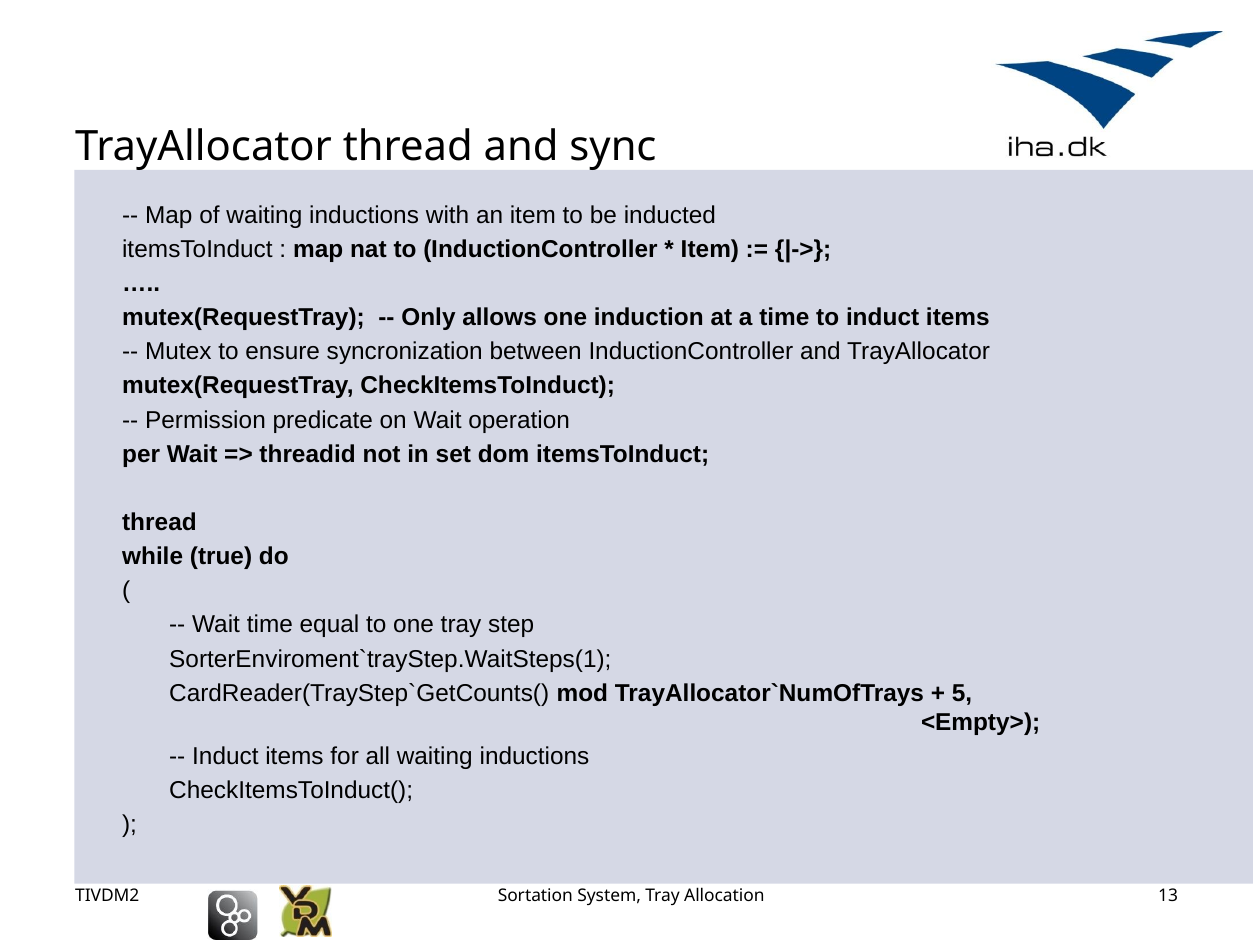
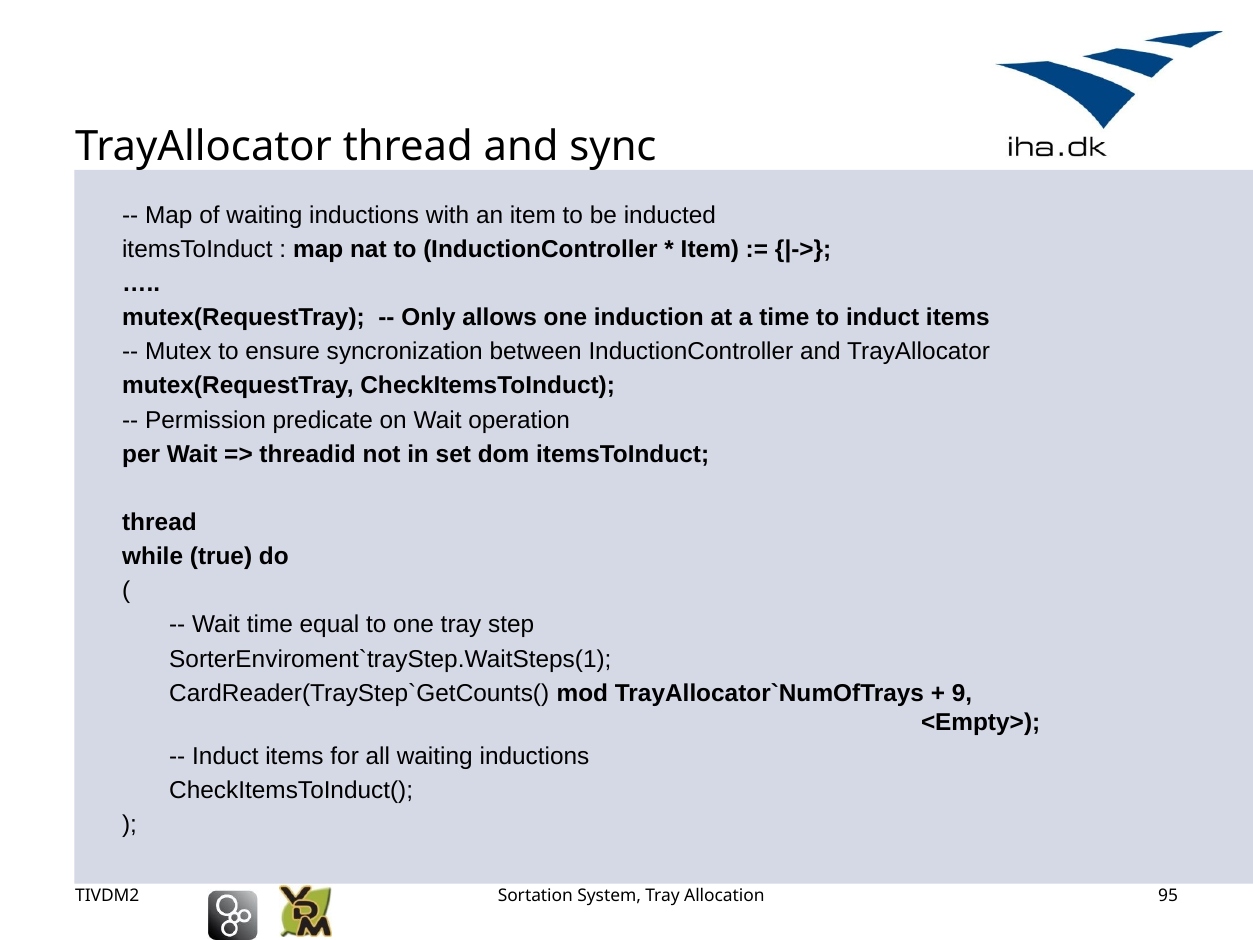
5: 5 -> 9
13: 13 -> 95
